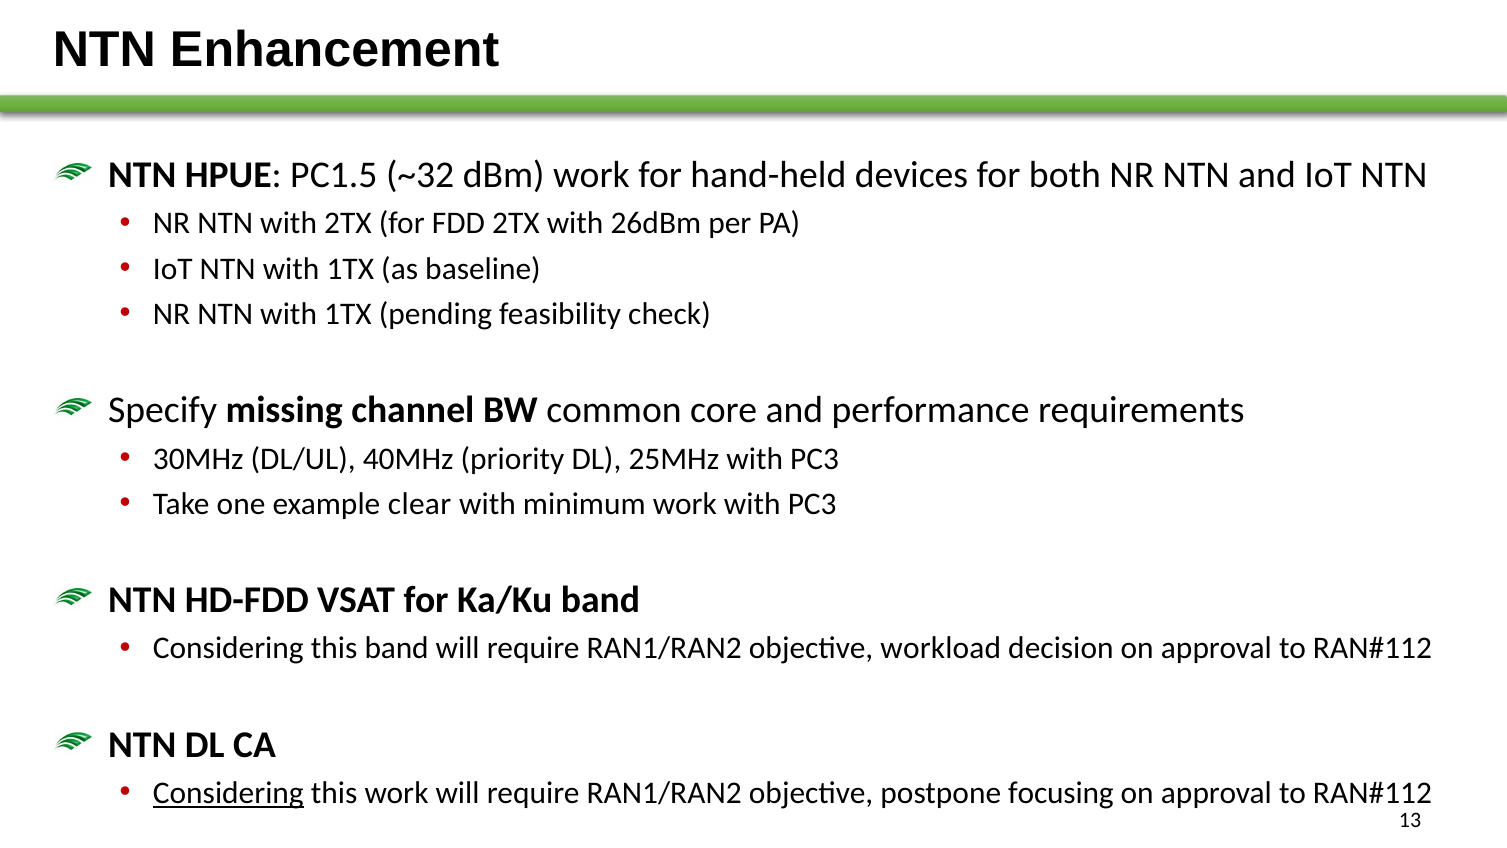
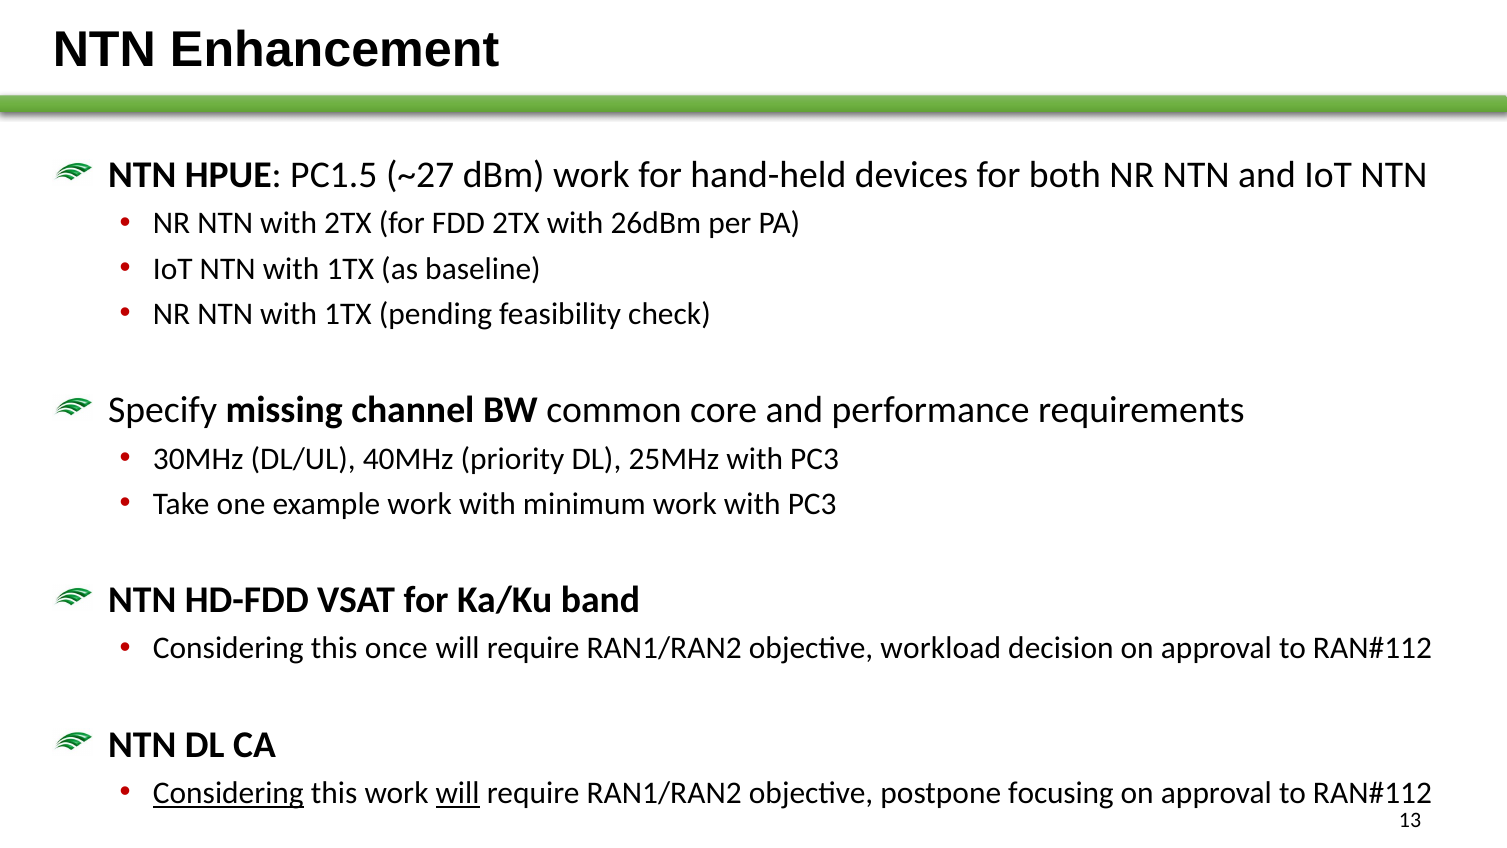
~32: ~32 -> ~27
example clear: clear -> work
this band: band -> once
will at (458, 793) underline: none -> present
